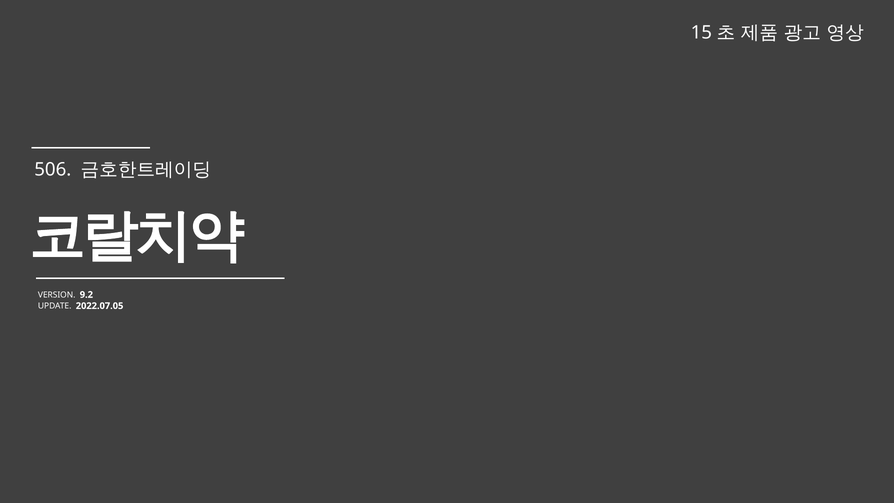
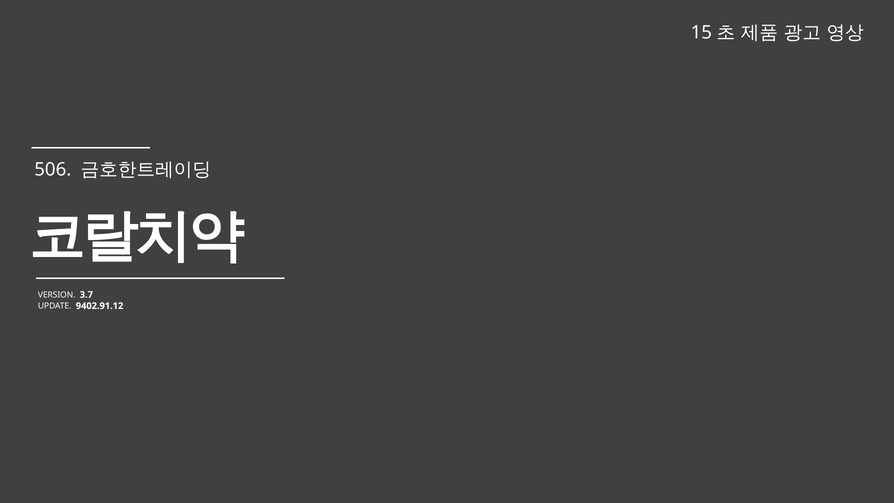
9.2: 9.2 -> 3.7
2022.07.05: 2022.07.05 -> 9402.91.12
